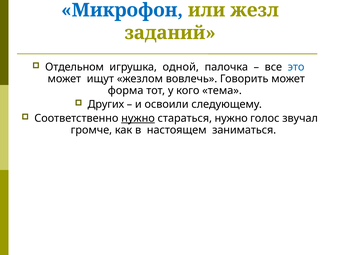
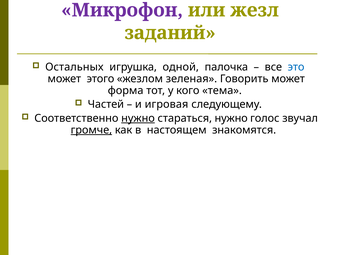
Микрофон colour: blue -> purple
Отдельном: Отдельном -> Остальных
ищут: ищут -> этого
вовлечь: вовлечь -> зеленая
Других: Других -> Частей
освоили: освоили -> игровая
громче underline: none -> present
заниматься: заниматься -> знакомятся
